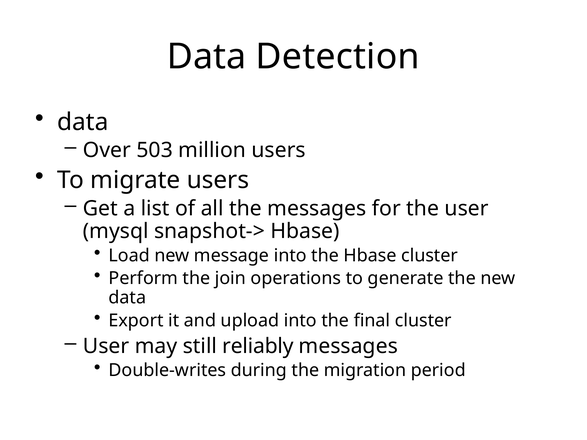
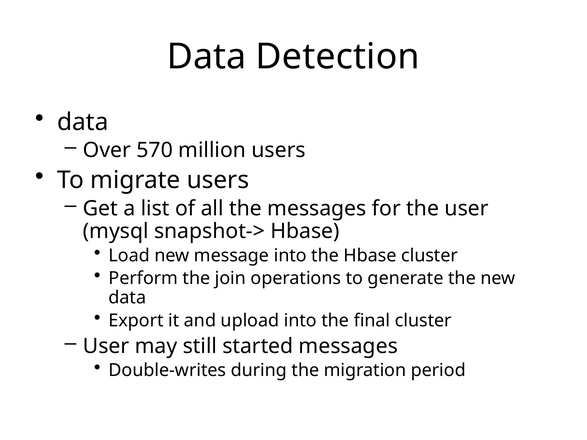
503: 503 -> 570
reliably: reliably -> started
